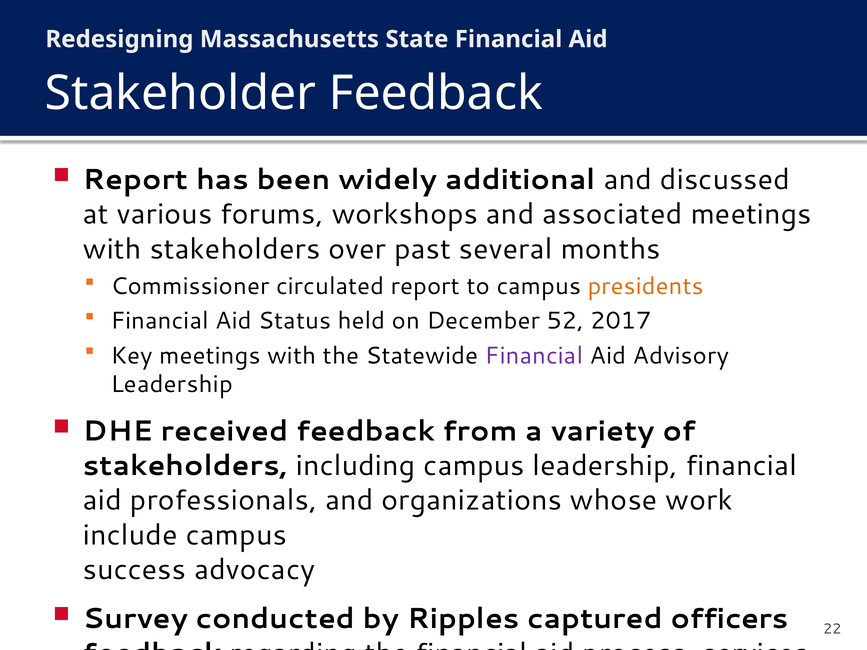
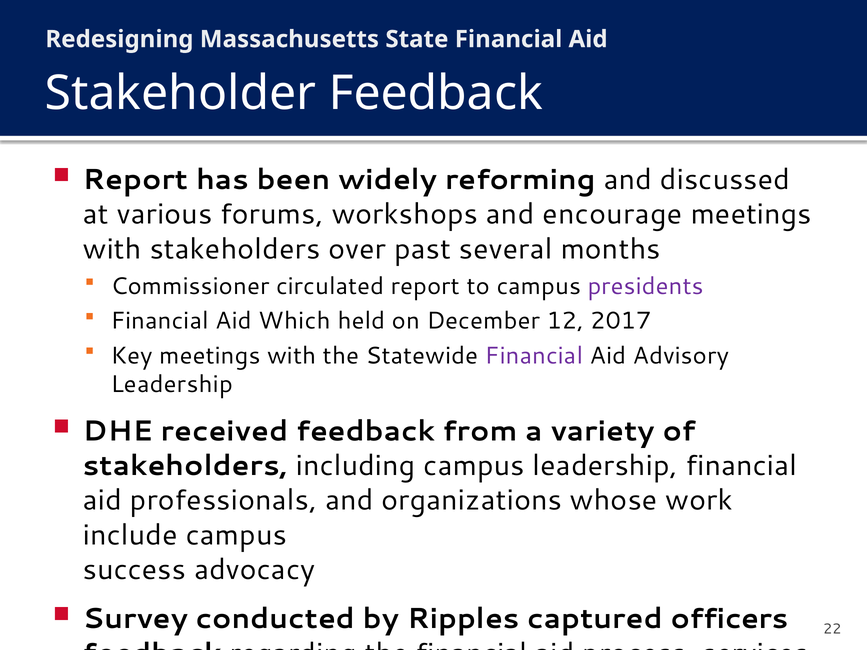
additional: additional -> reforming
associated: associated -> encourage
presidents colour: orange -> purple
Status: Status -> Which
52: 52 -> 12
